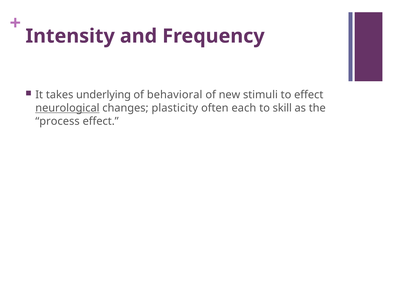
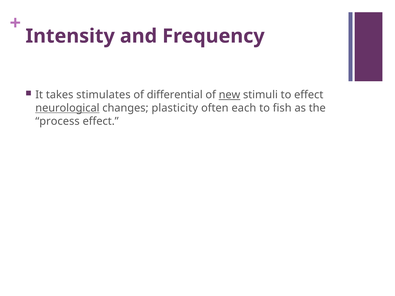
underlying: underlying -> stimulates
behavioral: behavioral -> differential
new underline: none -> present
skill: skill -> fish
